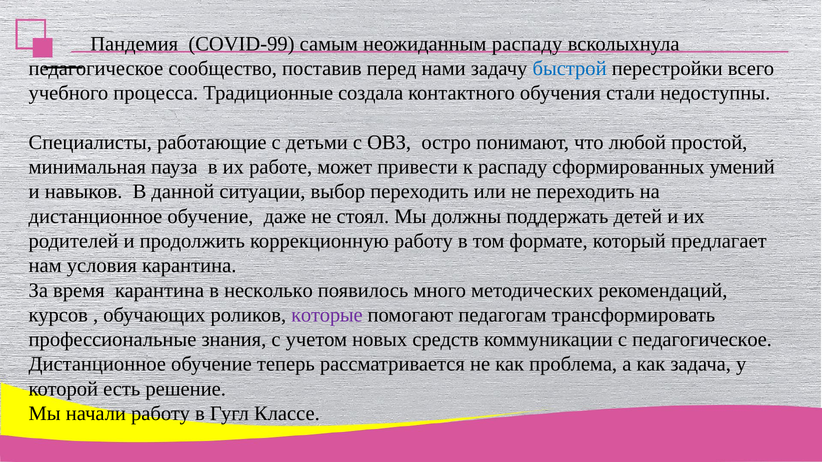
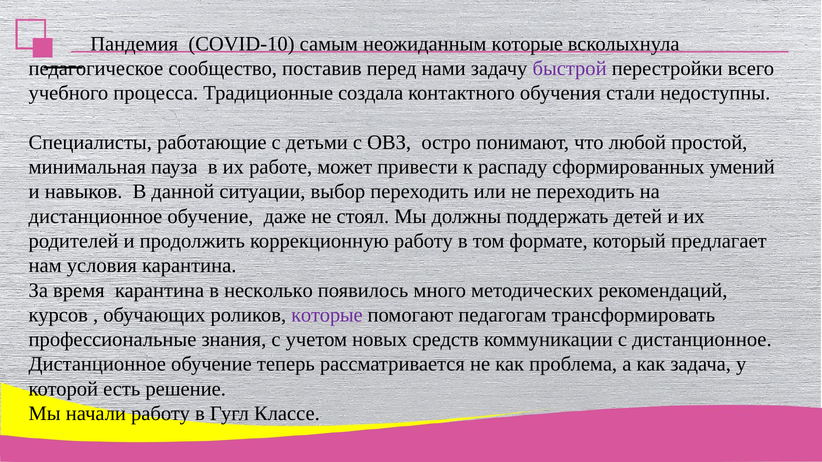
COVID-99: COVID-99 -> COVID-10
неожиданным распаду: распаду -> которые
быстрой colour: blue -> purple
с педагогическое: педагогическое -> дистанционное
